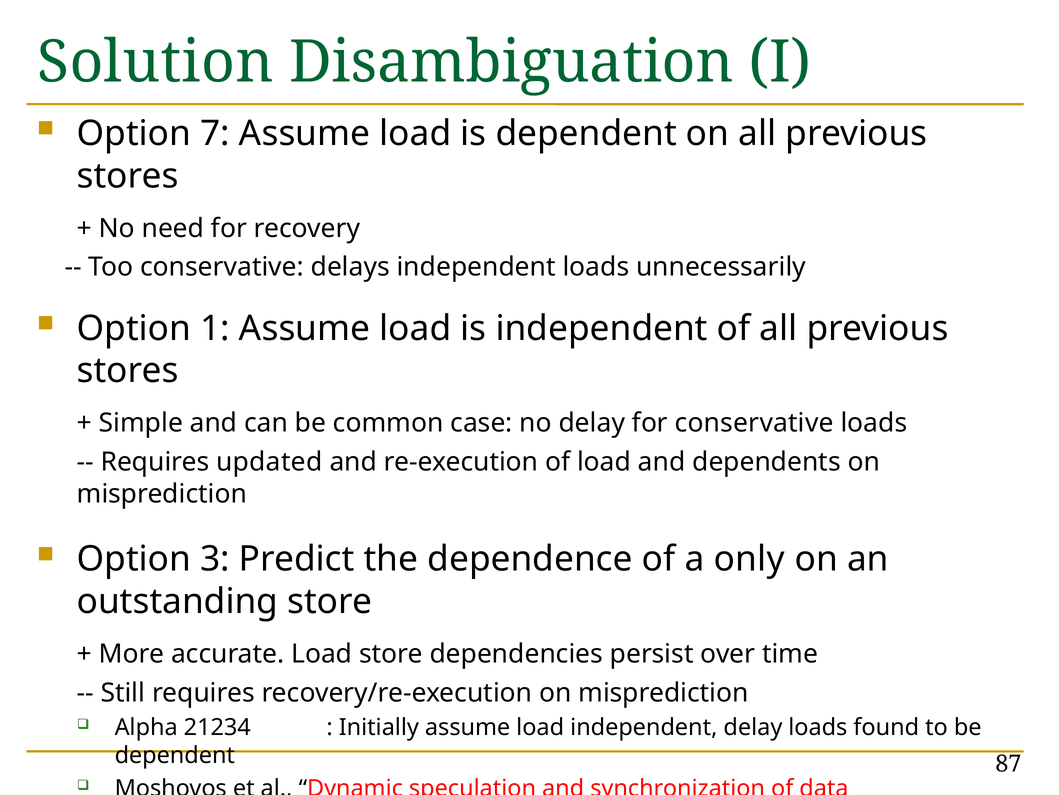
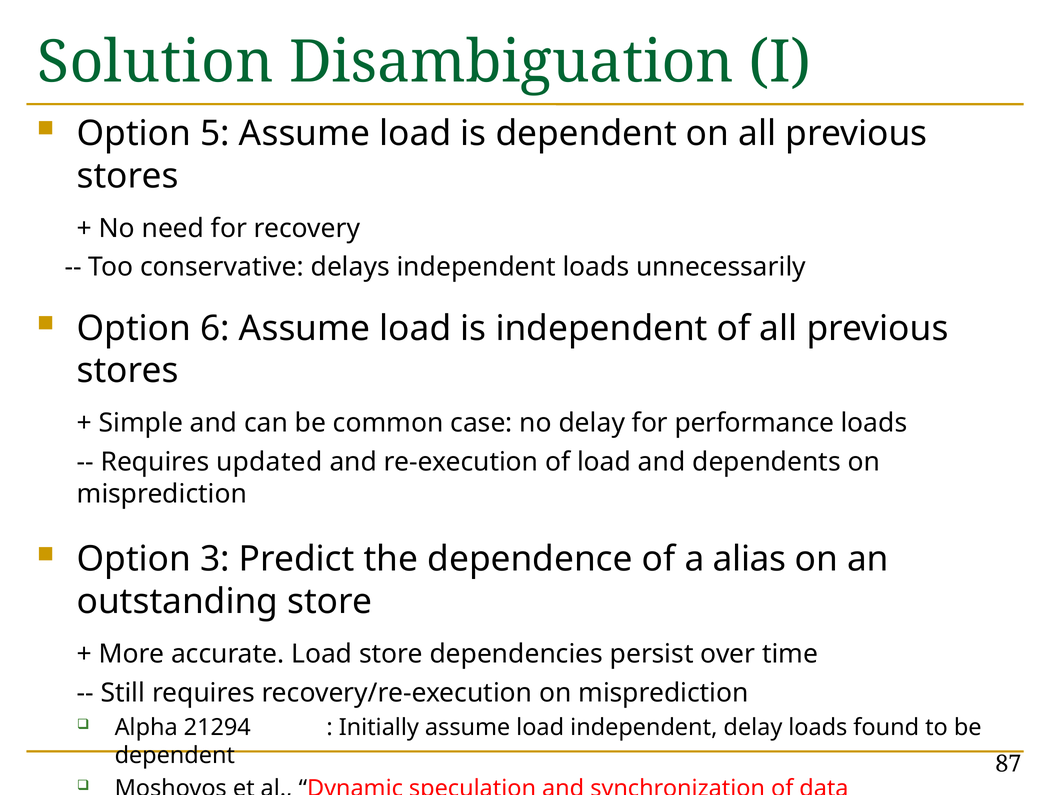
7: 7 -> 5
1: 1 -> 6
for conservative: conservative -> performance
only: only -> alias
21234: 21234 -> 21294
